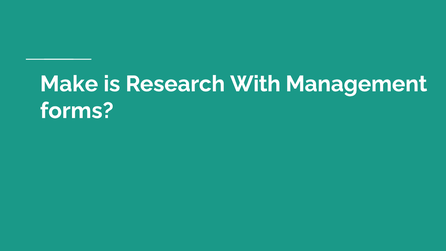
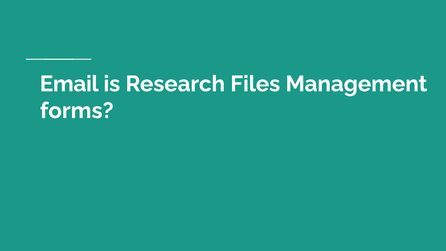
Make: Make -> Email
With: With -> Files
